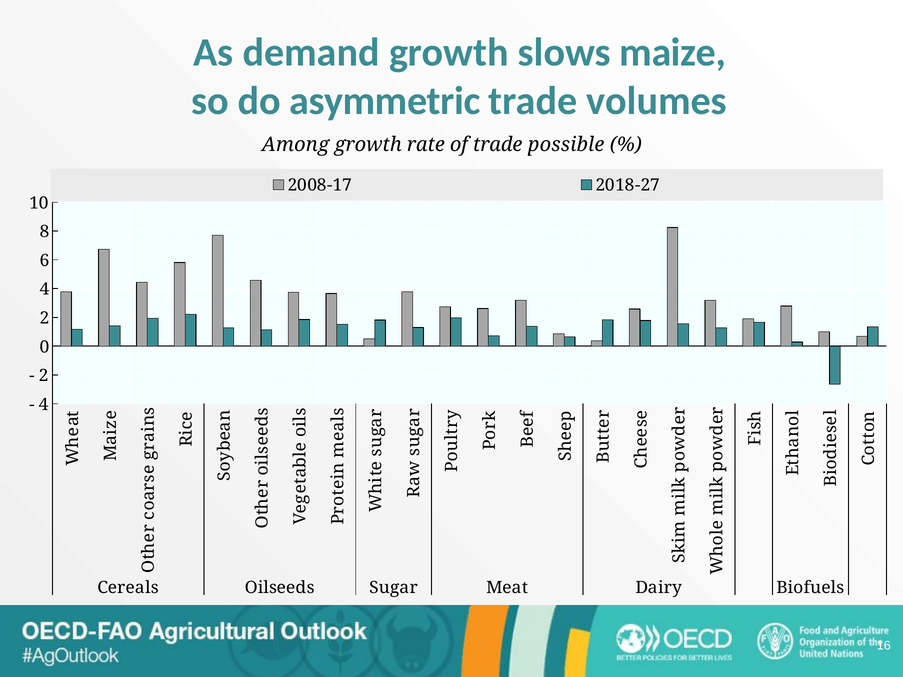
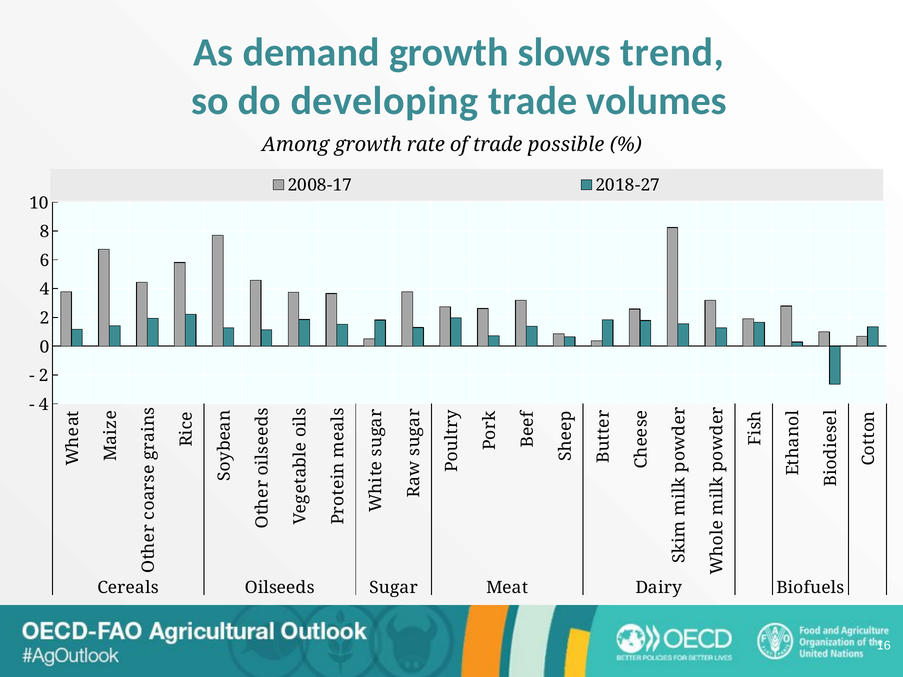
maize: maize -> trend
asymmetric: asymmetric -> developing
